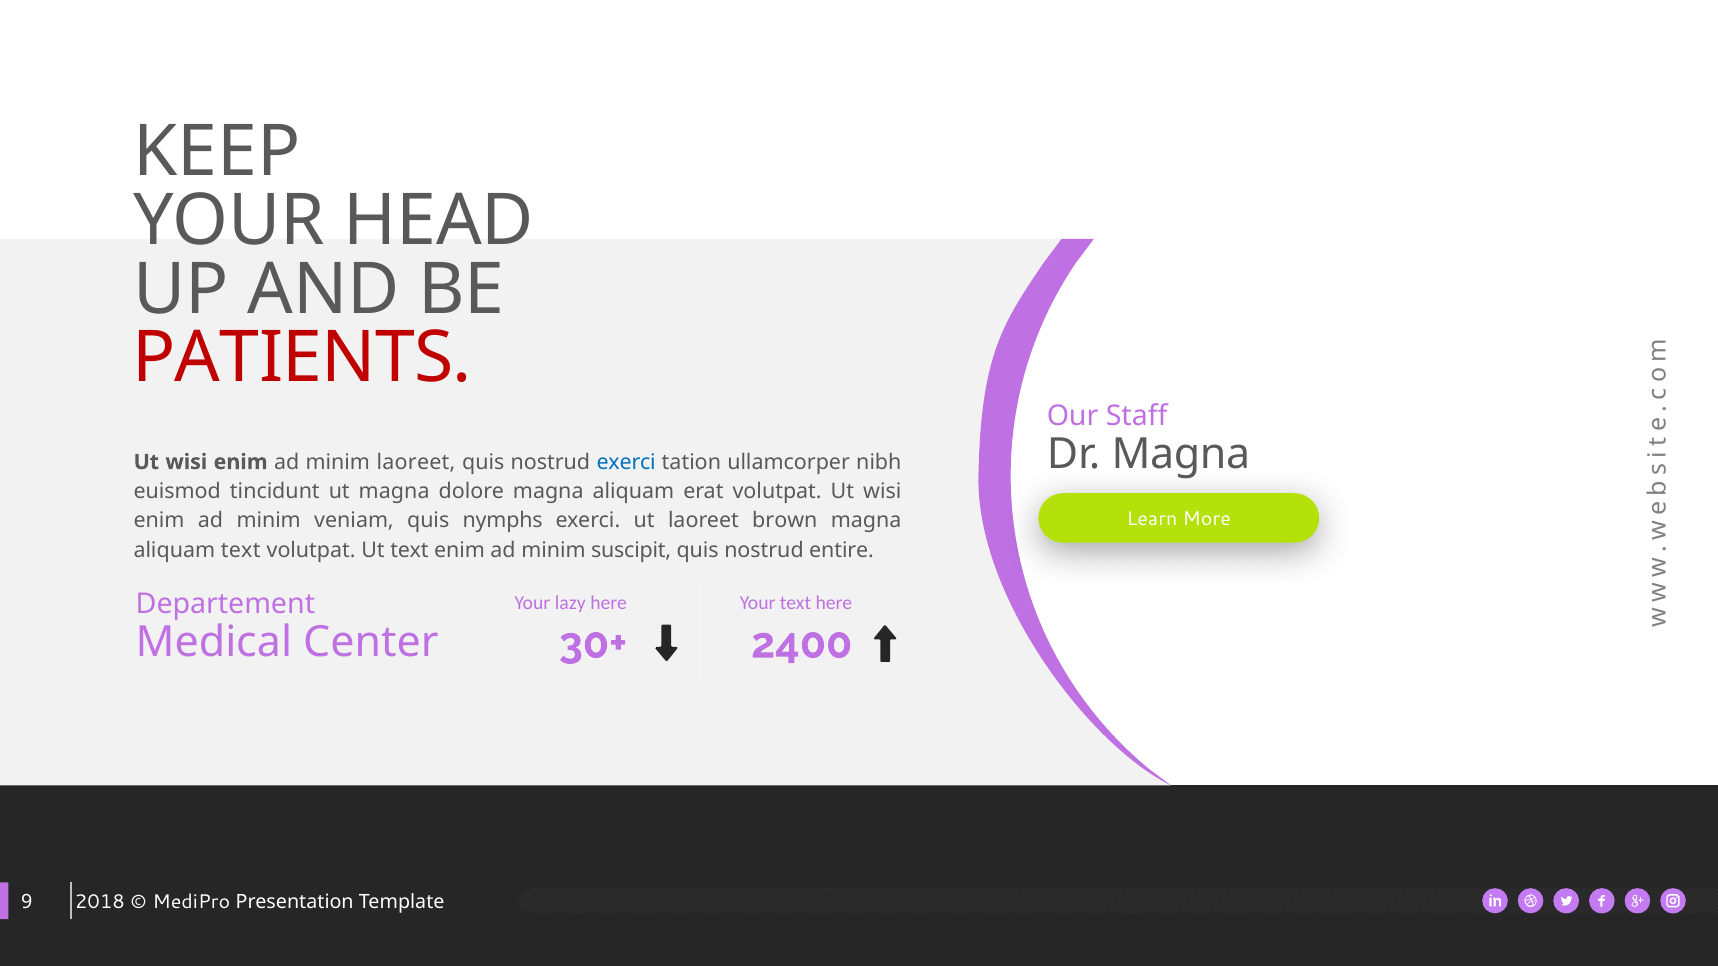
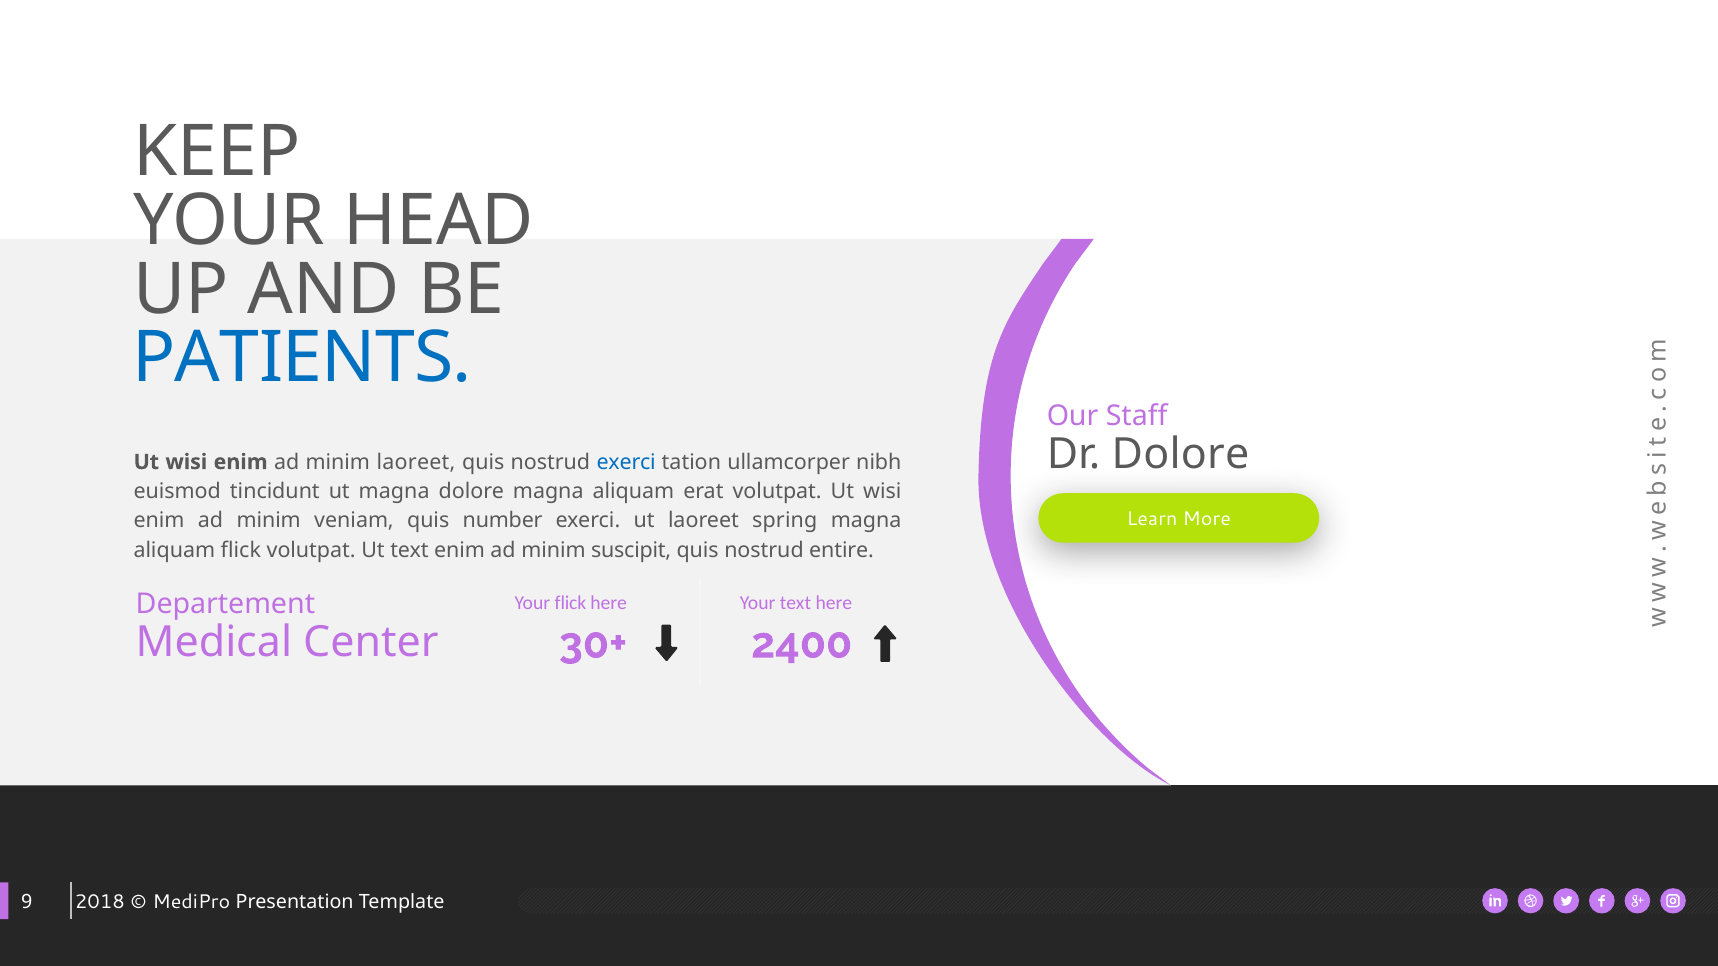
PATIENTS colour: red -> blue
Dr Magna: Magna -> Dolore
nymphs: nymphs -> number
brown: brown -> spring
aliquam text: text -> flick
Your lazy: lazy -> flick
